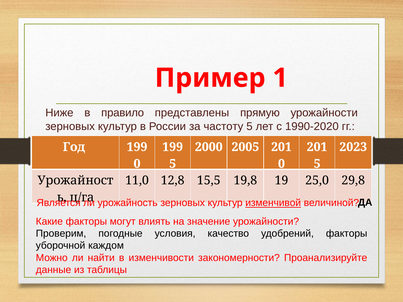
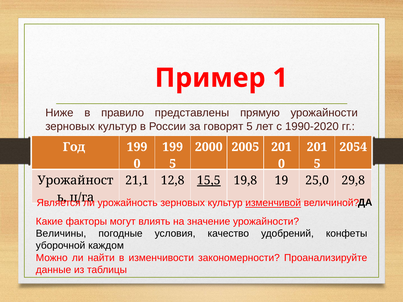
частоту: частоту -> говорят
2023: 2023 -> 2054
11,0: 11,0 -> 21,1
15,5 underline: none -> present
Проверим: Проверим -> Величины
удобрений факторы: факторы -> конфеты
